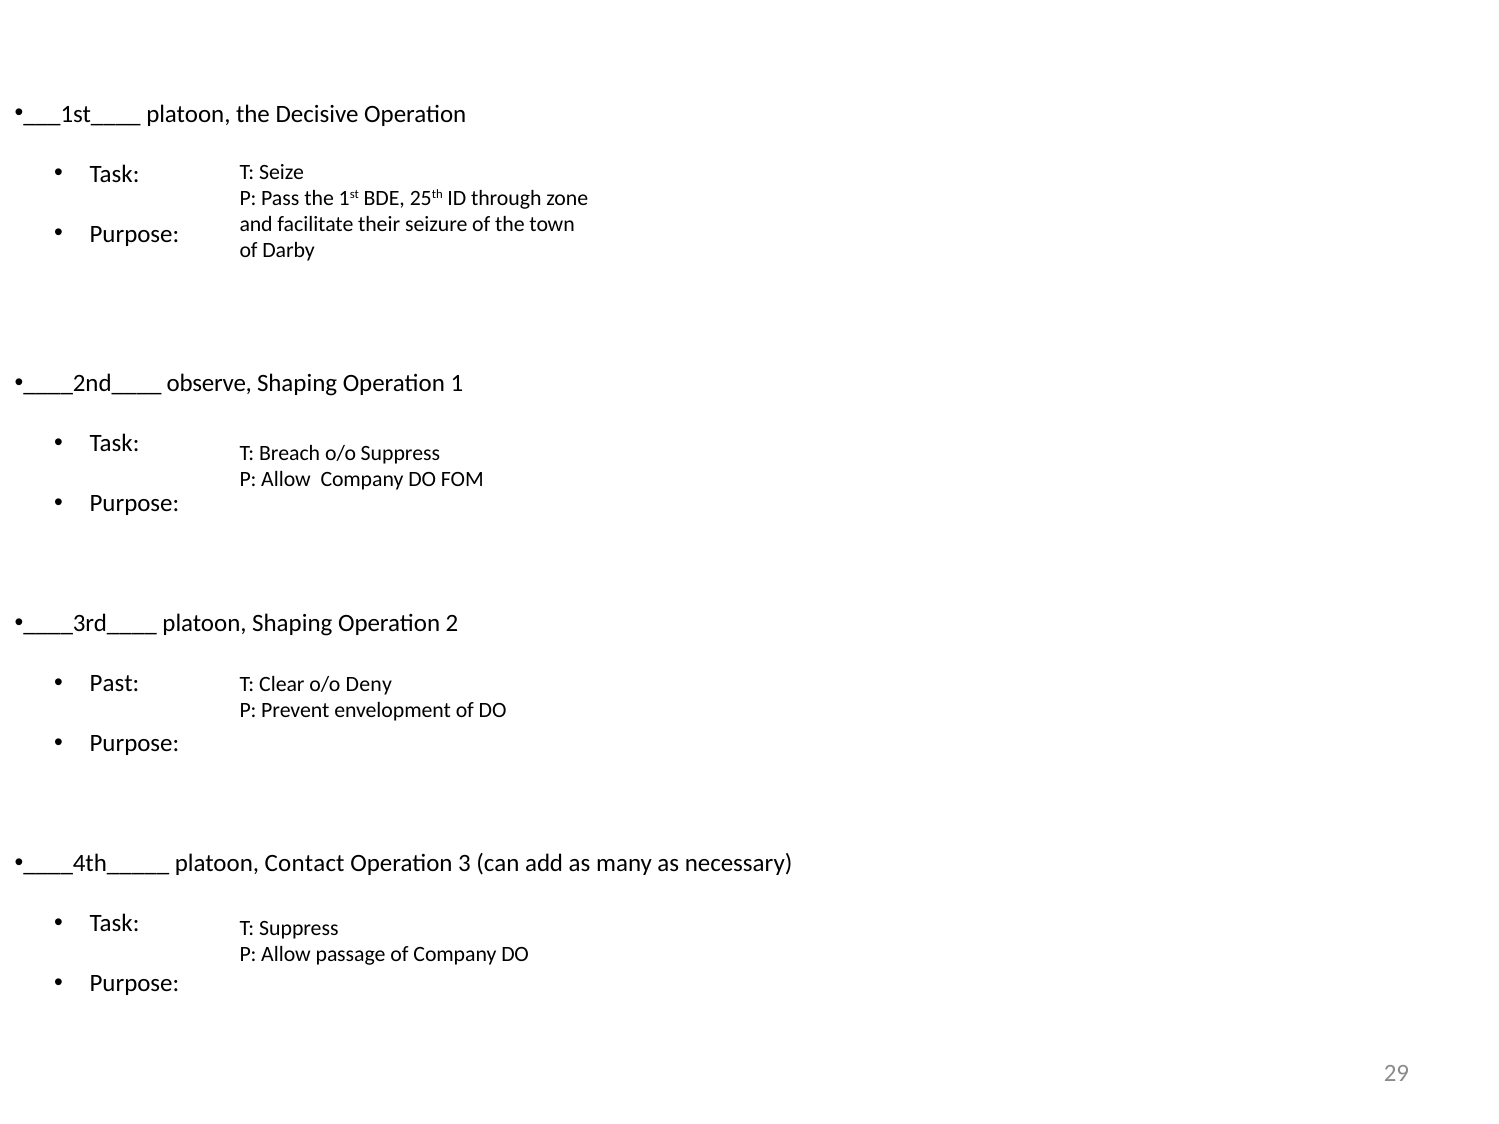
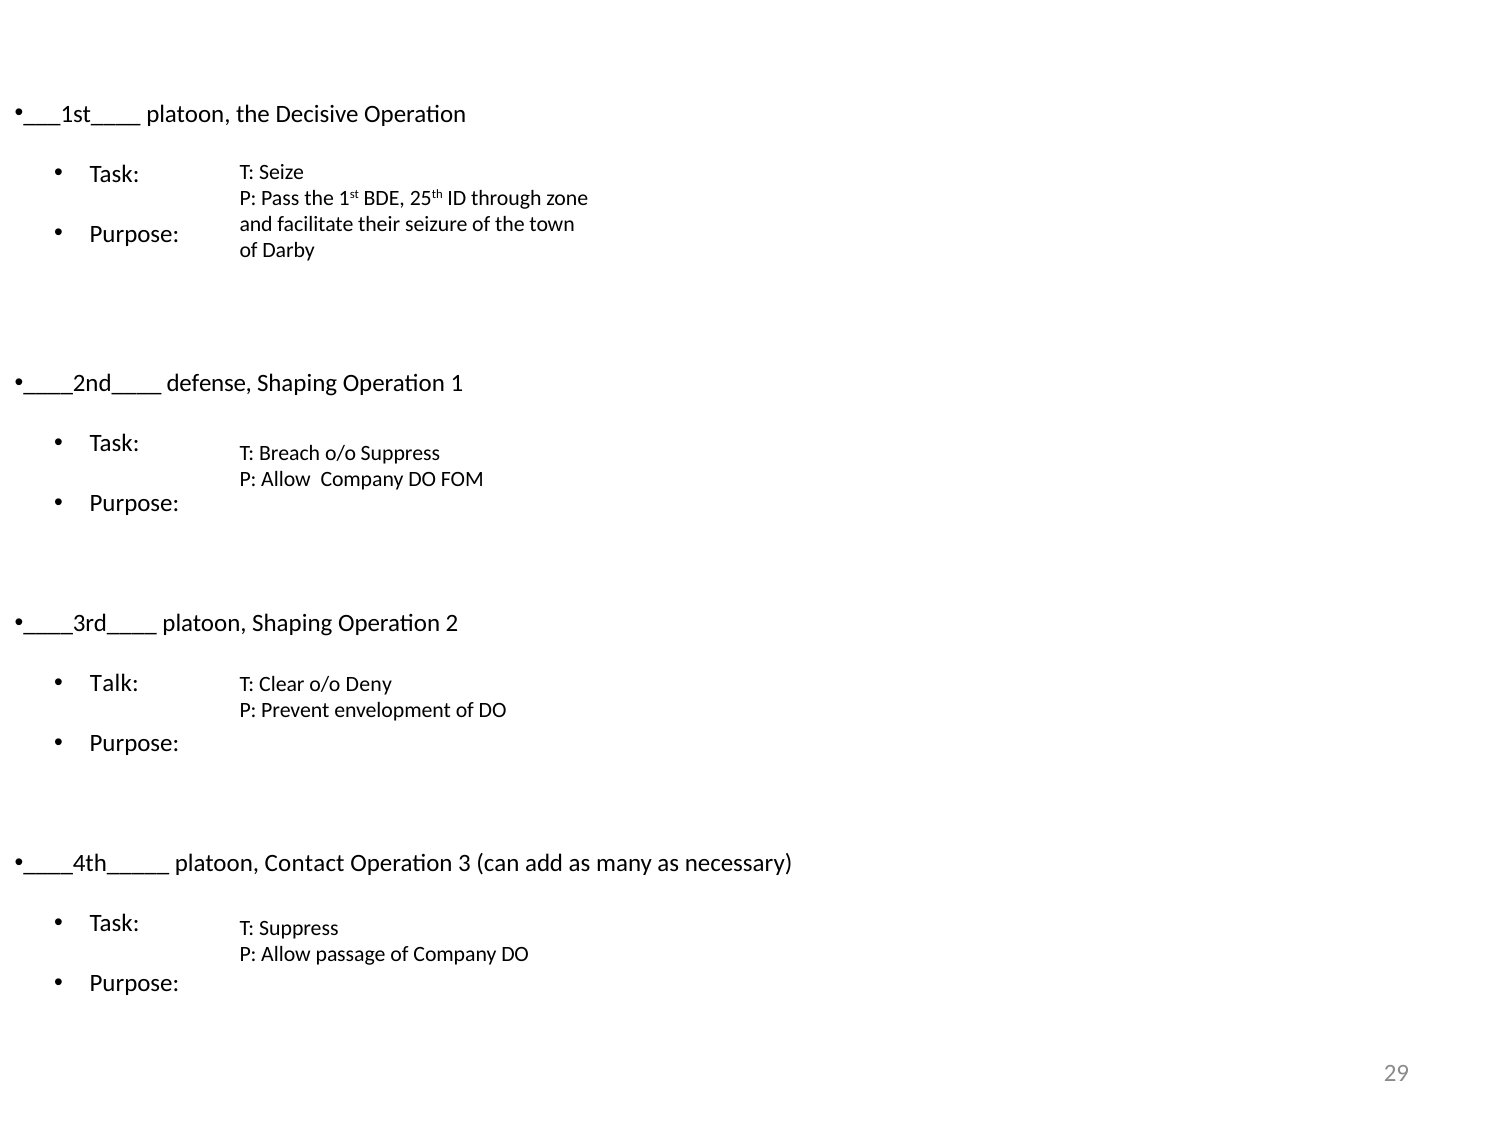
observe: observe -> defense
Past: Past -> Talk
